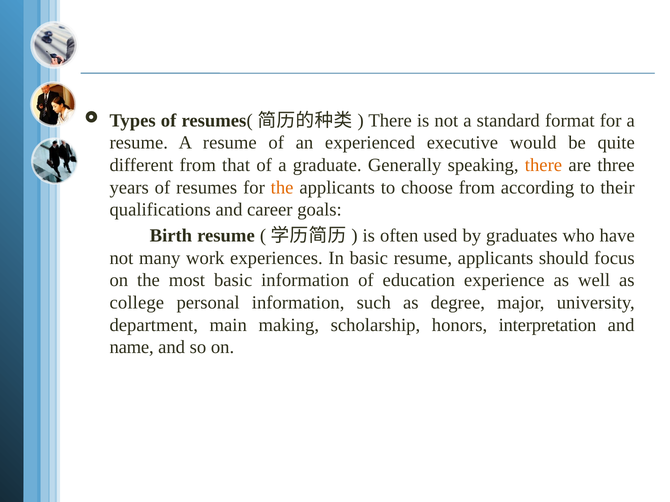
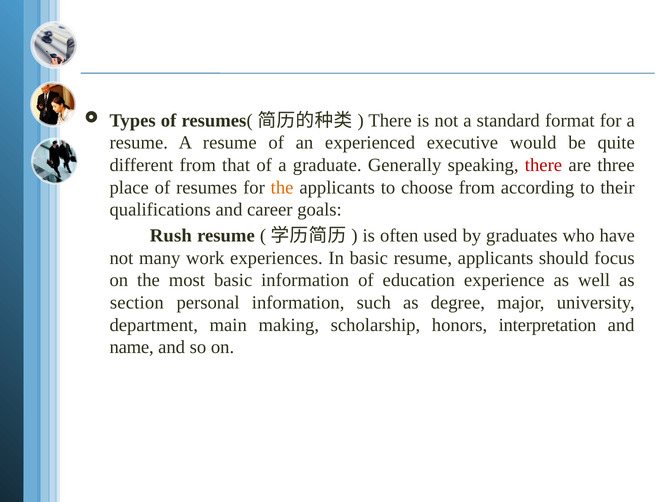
there at (543, 165) colour: orange -> red
years: years -> place
Birth: Birth -> Rush
college: college -> section
